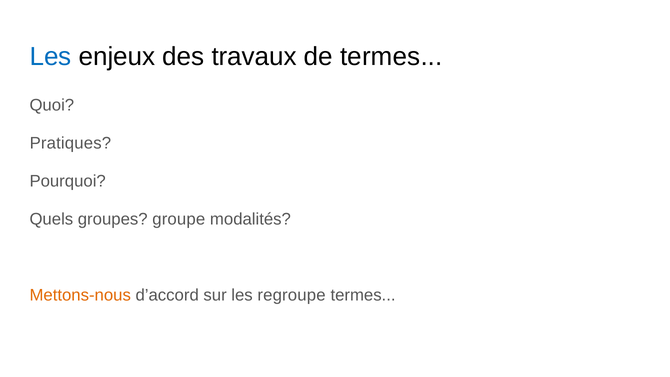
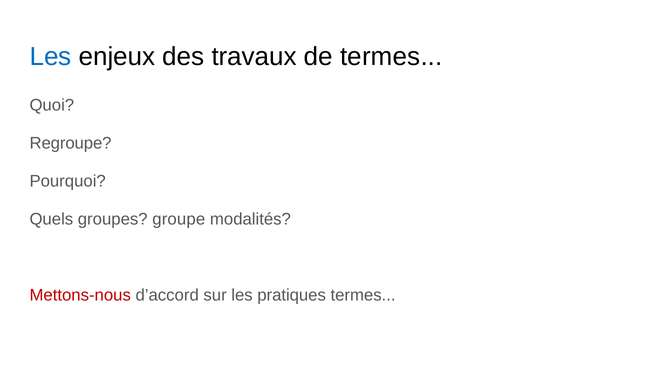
Pratiques: Pratiques -> Regroupe
Mettons-nous colour: orange -> red
regroupe: regroupe -> pratiques
